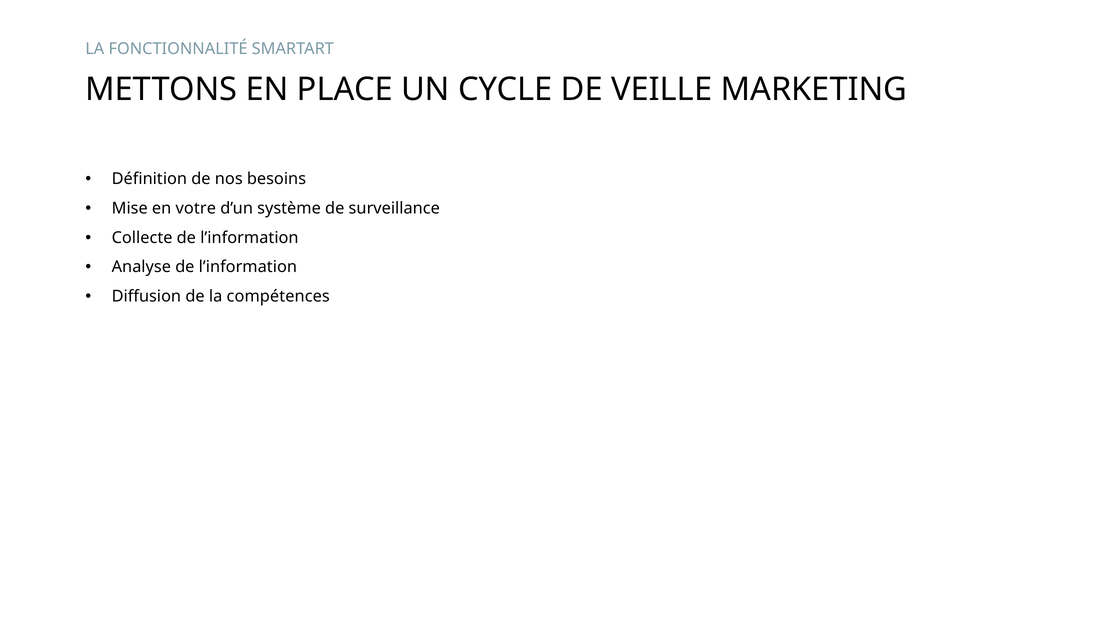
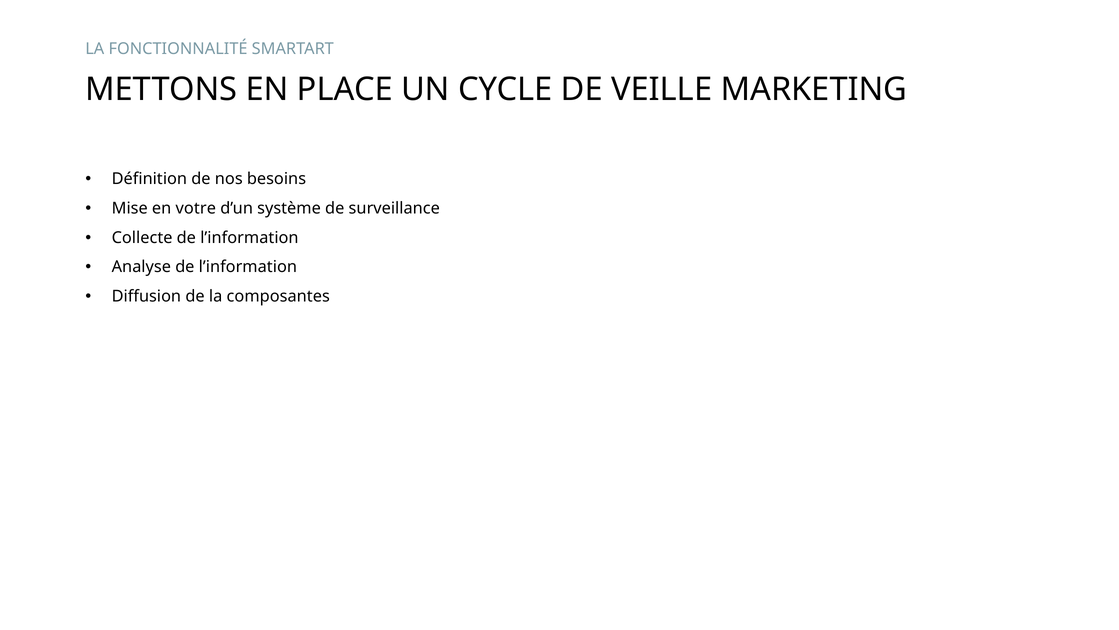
compétences: compétences -> composantes
